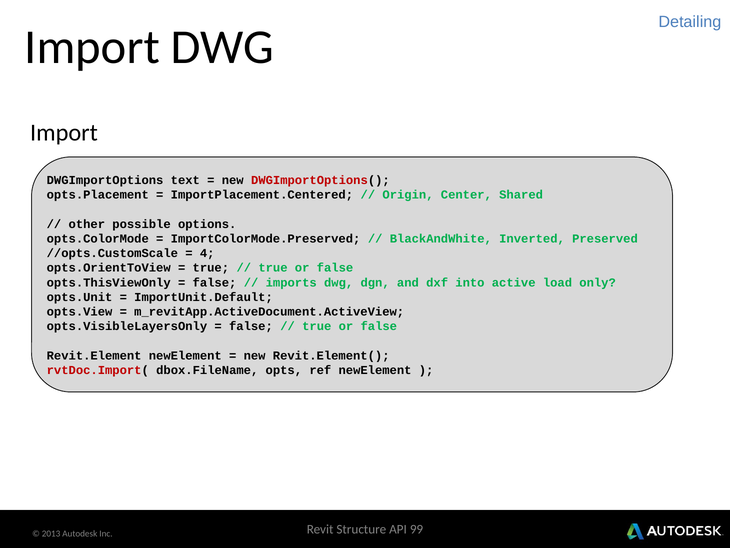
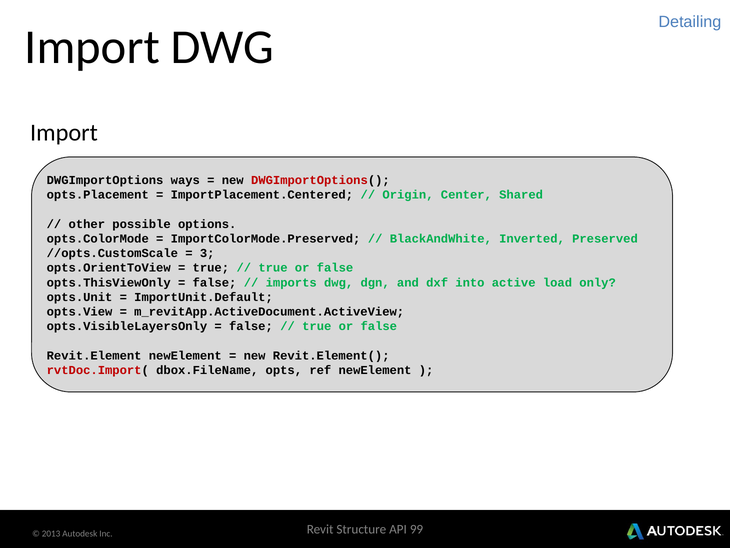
text: text -> ways
4: 4 -> 3
